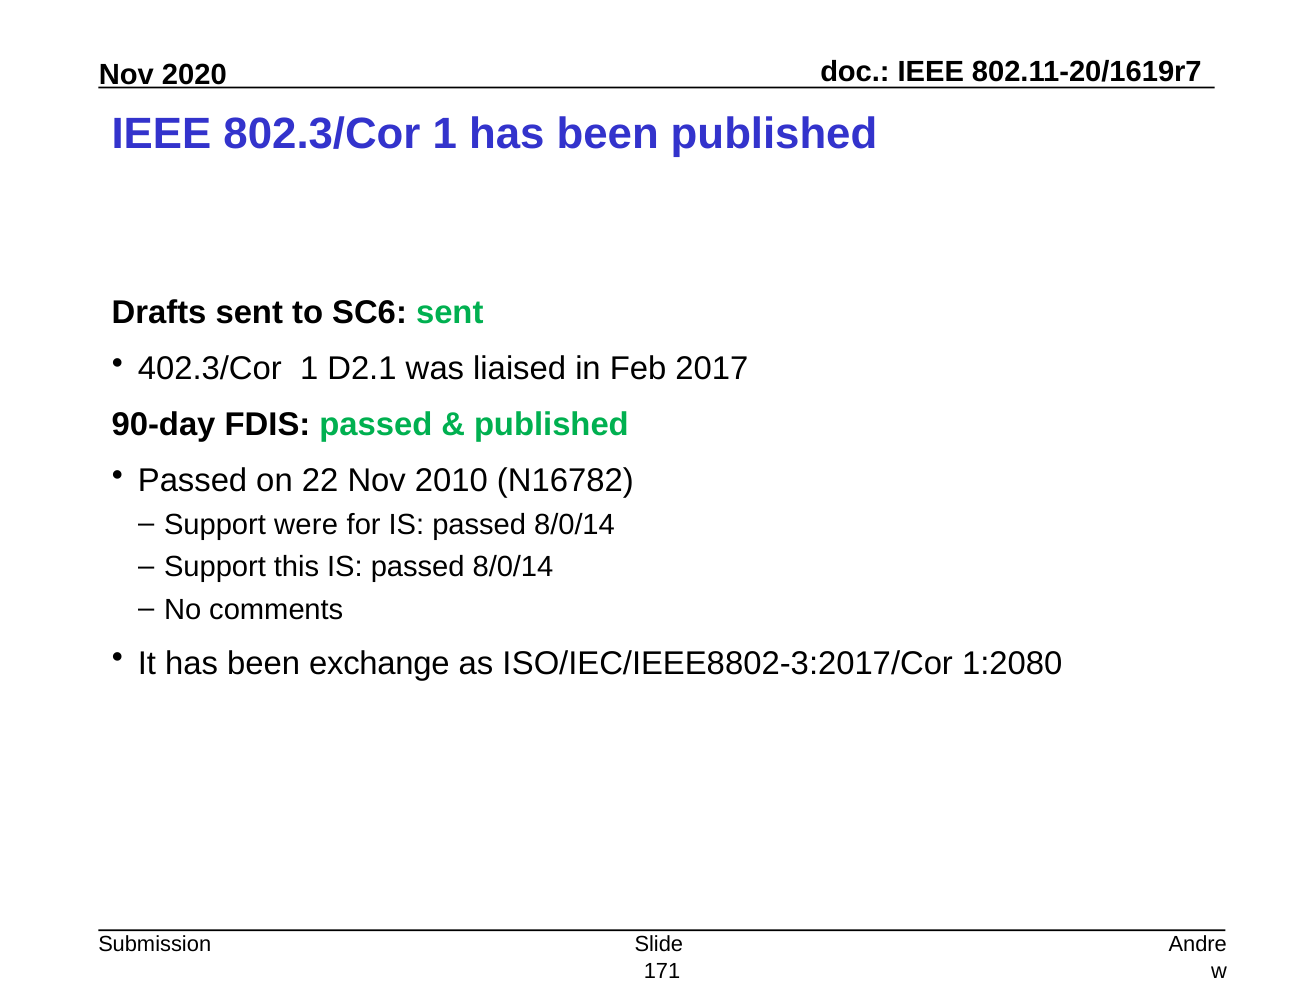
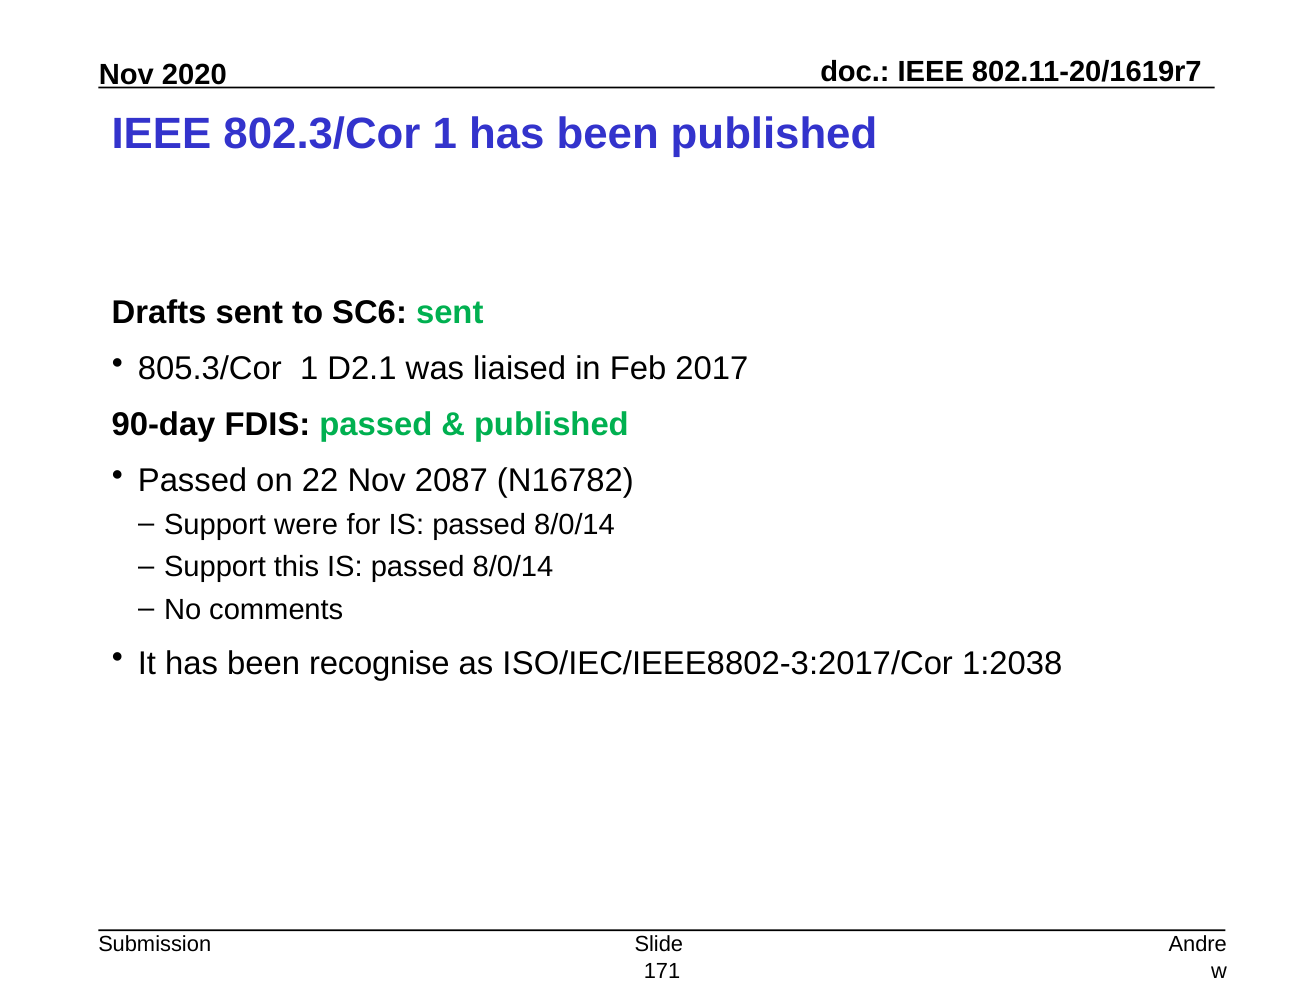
402.3/Cor: 402.3/Cor -> 805.3/Cor
2010: 2010 -> 2087
exchange: exchange -> recognise
1:2080: 1:2080 -> 1:2038
